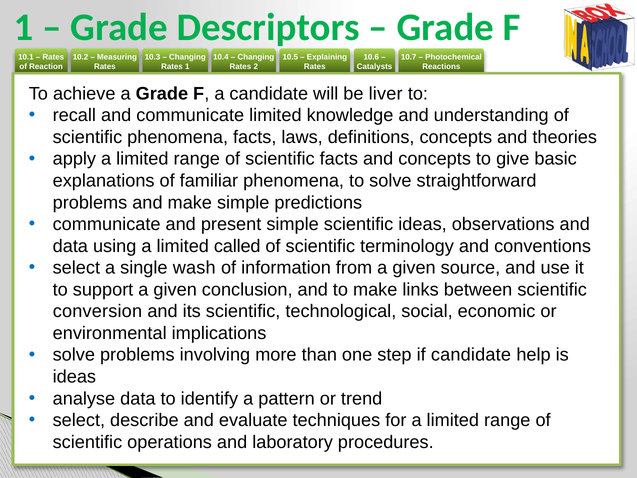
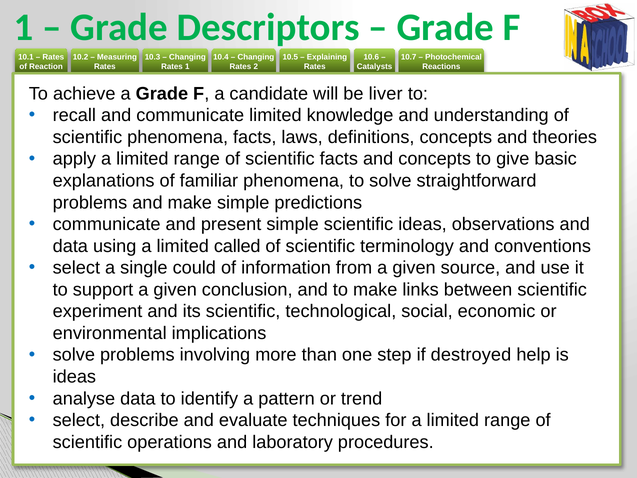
wash: wash -> could
conversion: conversion -> experiment
if candidate: candidate -> destroyed
